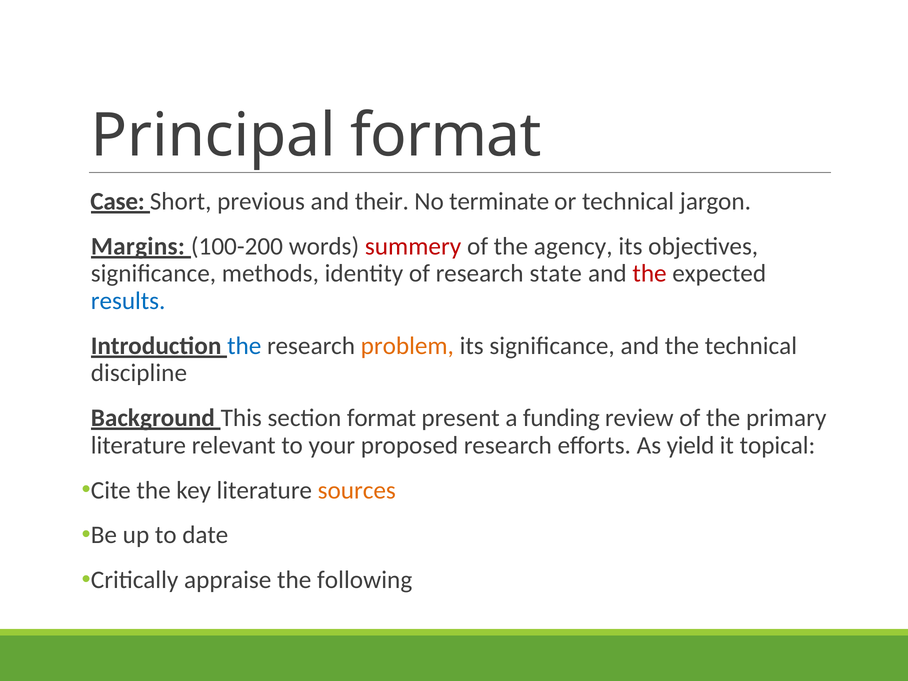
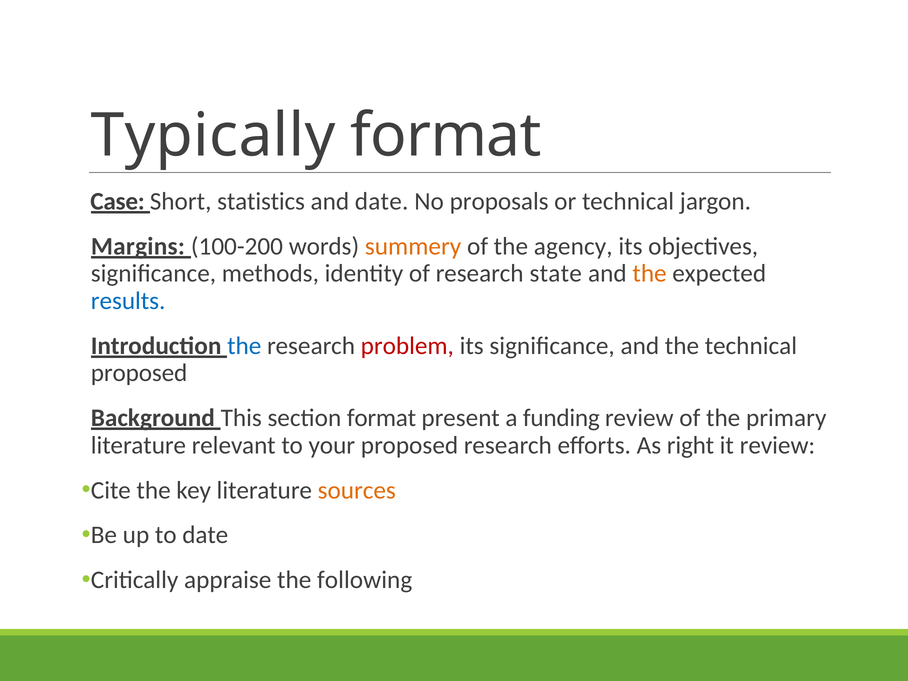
Principal: Principal -> Typically
previous: previous -> statistics
and their: their -> date
terminate: terminate -> proposals
summery colour: red -> orange
the at (650, 274) colour: red -> orange
problem colour: orange -> red
discipline at (139, 373): discipline -> proposed
yield: yield -> right
it topical: topical -> review
